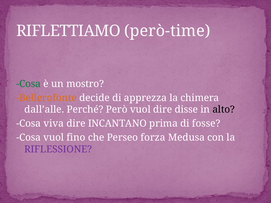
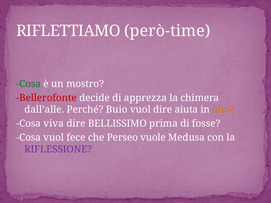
Bellerofonte colour: orange -> red
Però: Però -> Buio
disse: disse -> aiuta
alto colour: black -> orange
INCANTANO: INCANTANO -> BELLISSIMO
fino: fino -> fece
forza: forza -> vuole
